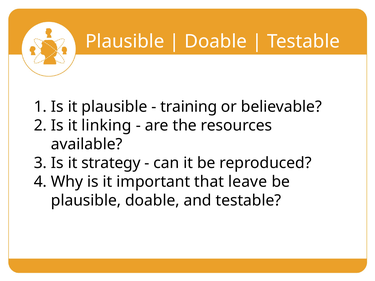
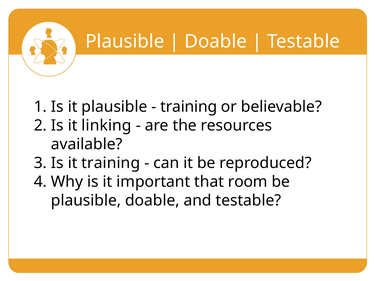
it strategy: strategy -> training
leave: leave -> room
